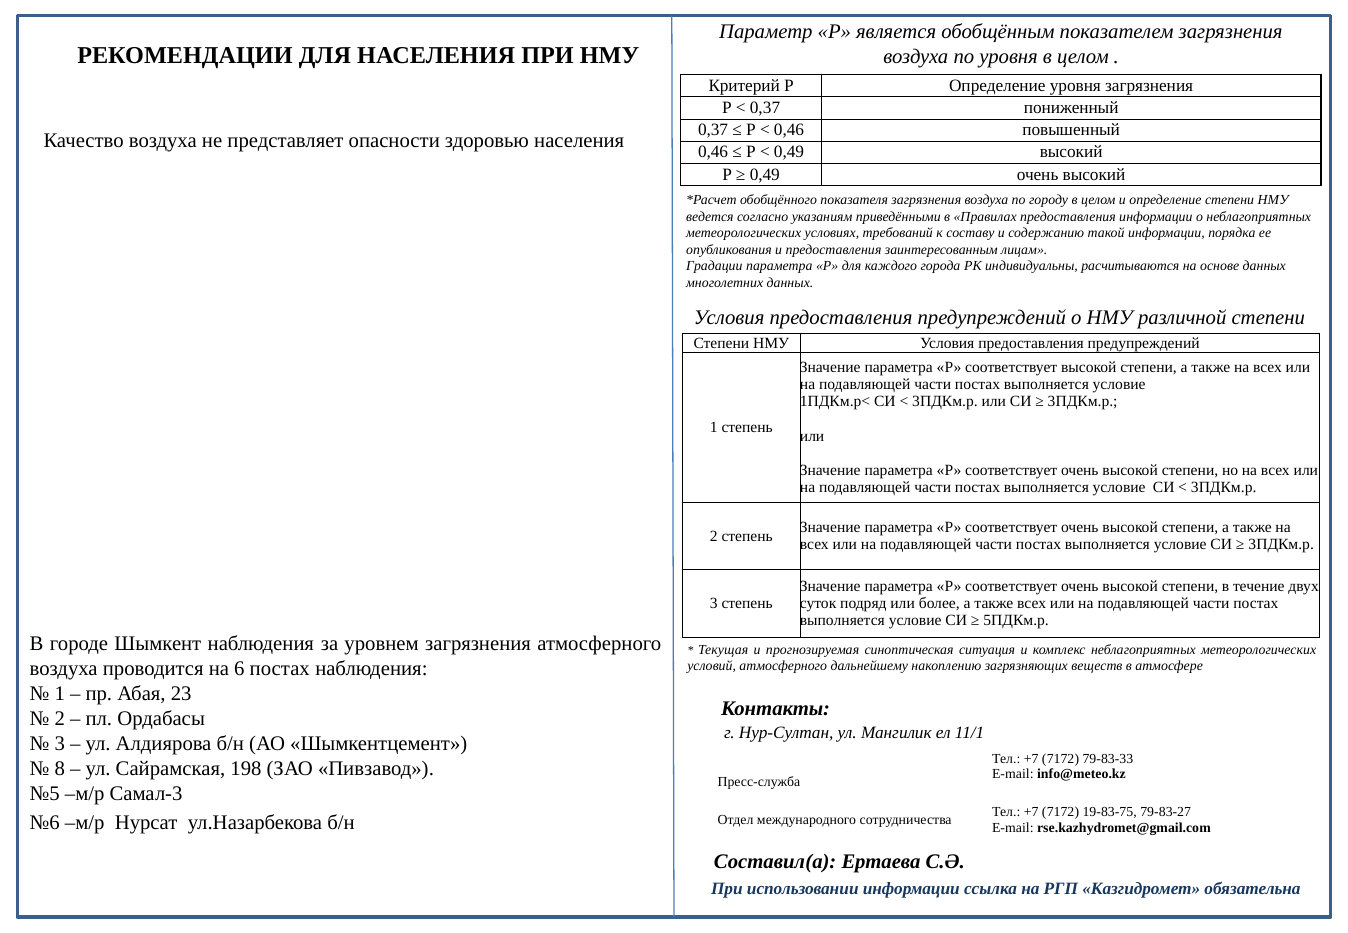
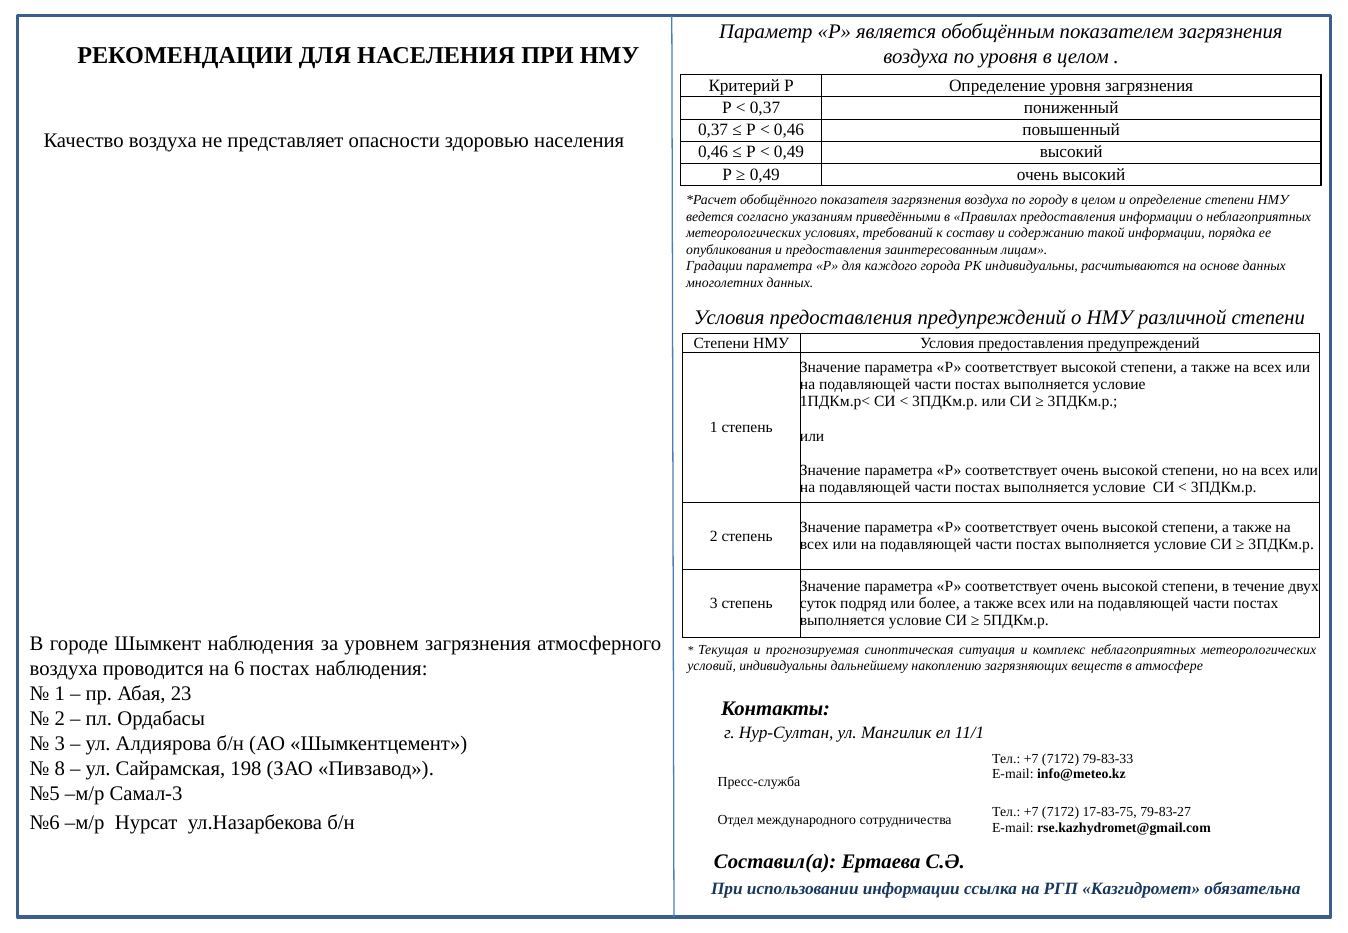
условий атмосферного: атмосферного -> индивидуальны
19-83-75: 19-83-75 -> 17-83-75
